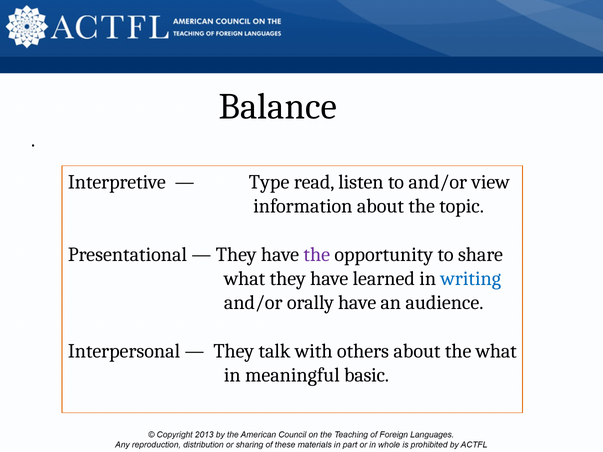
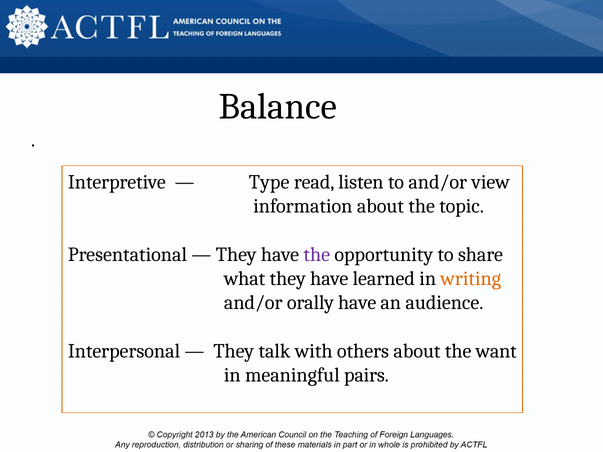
writing colour: blue -> orange
the what: what -> want
basic: basic -> pairs
